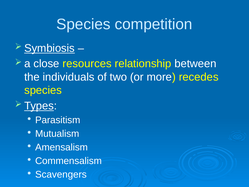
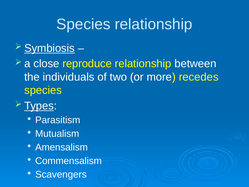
Species competition: competition -> relationship
resources: resources -> reproduce
